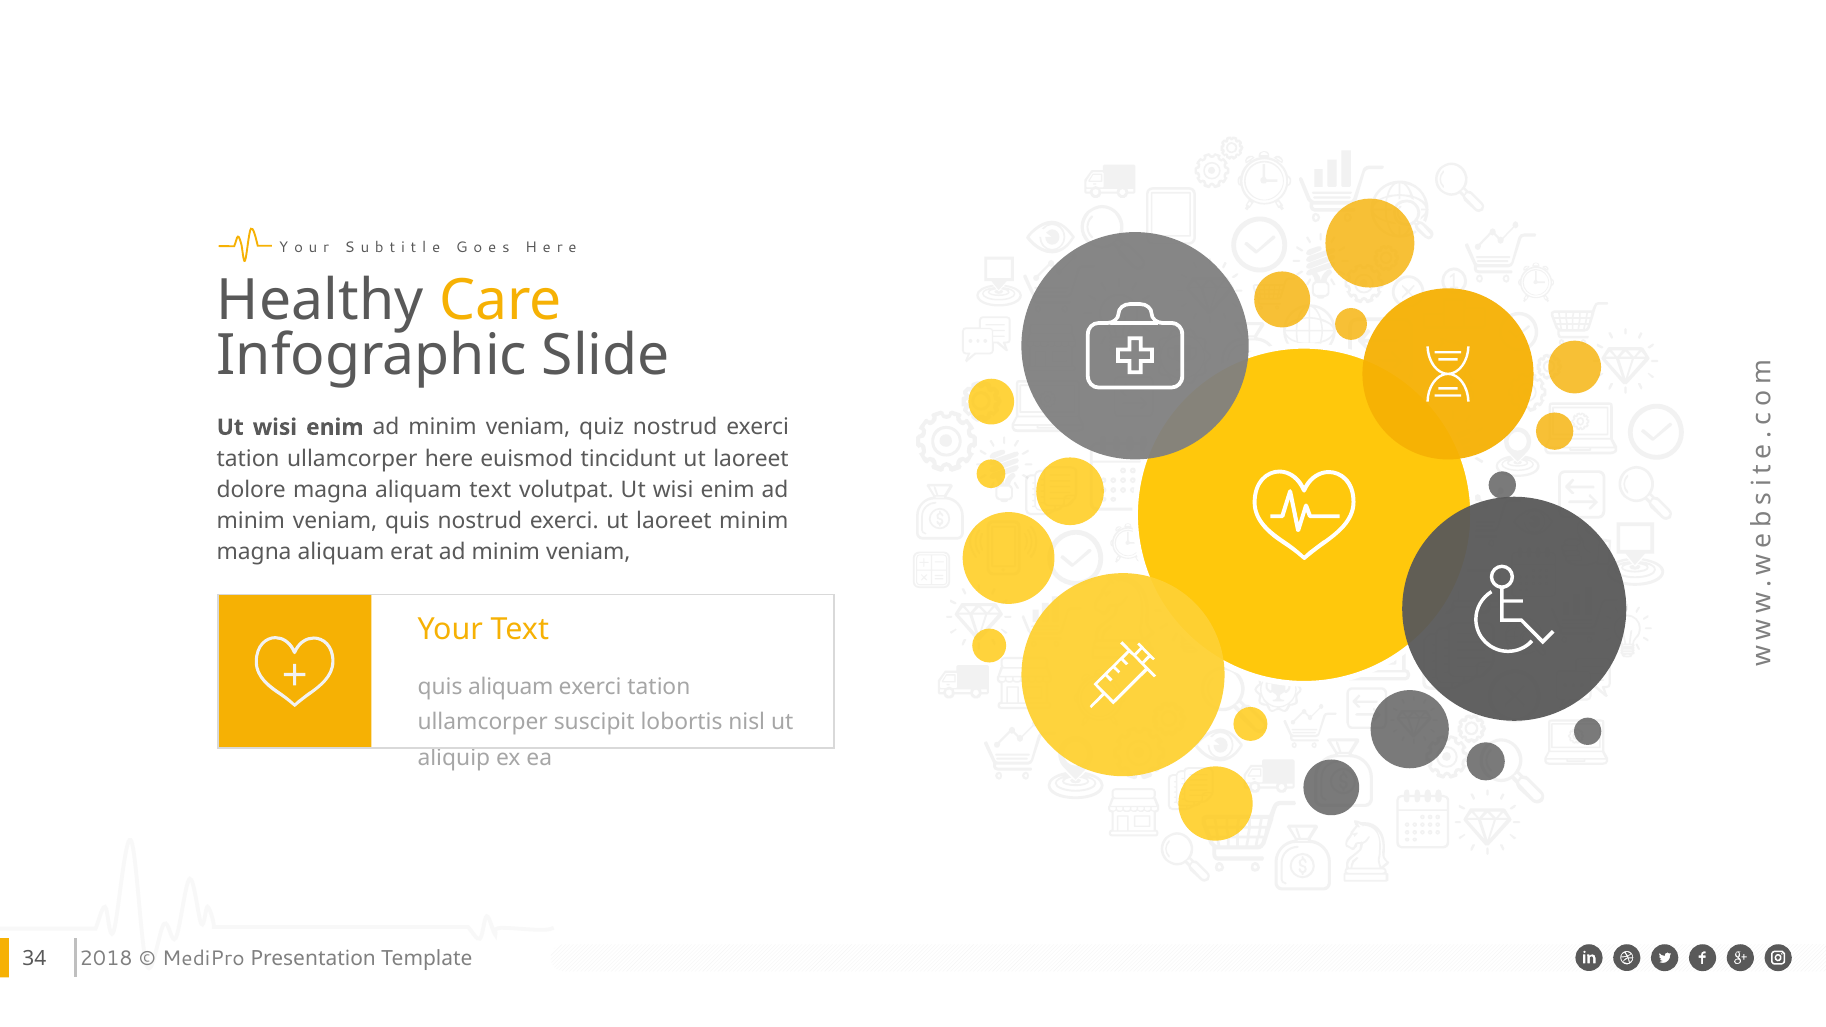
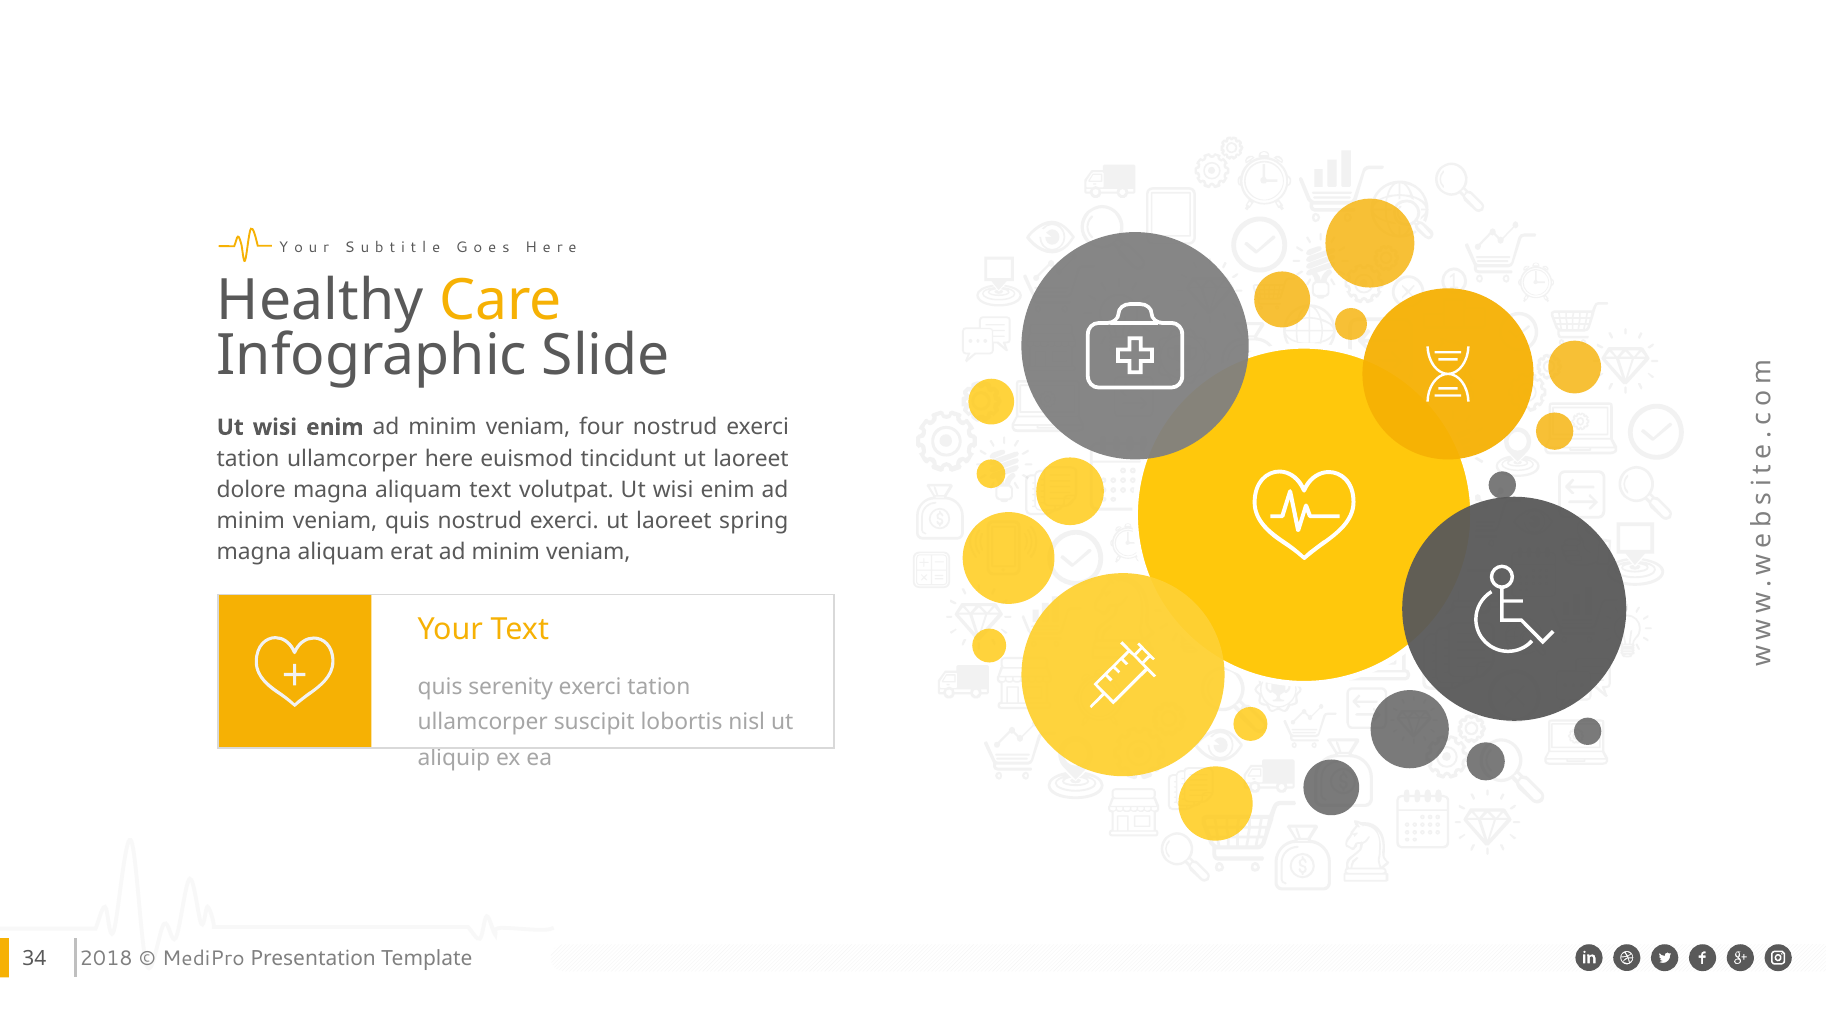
quiz: quiz -> four
laoreet minim: minim -> spring
quis aliquam: aliquam -> serenity
